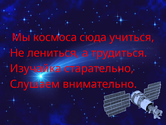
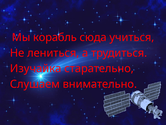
космоса: космоса -> корабль
